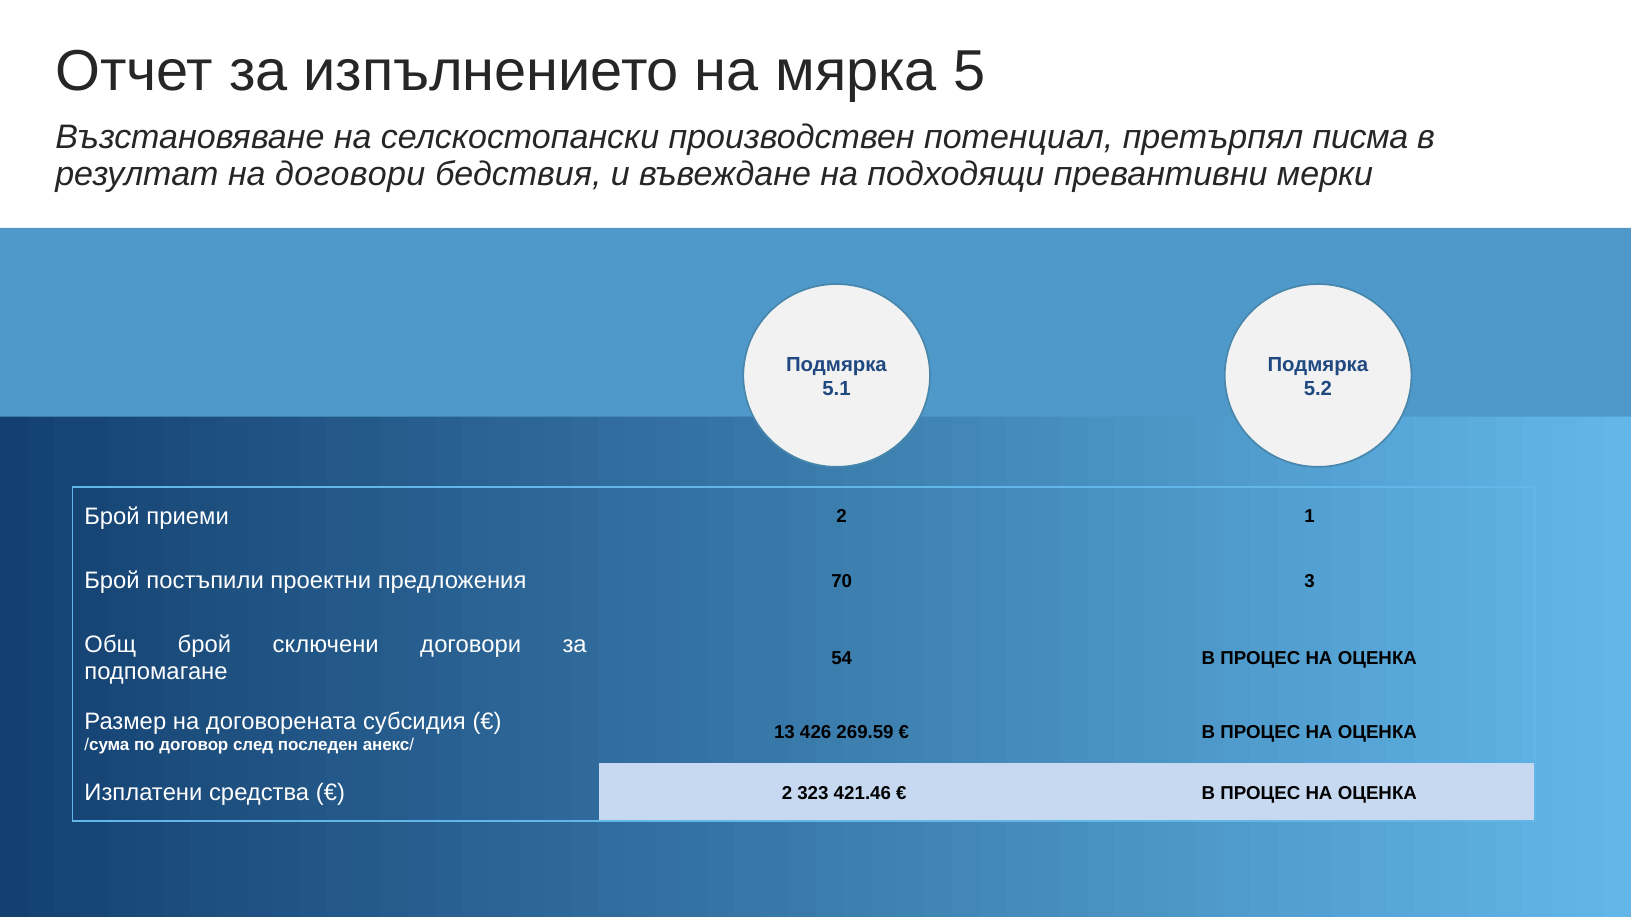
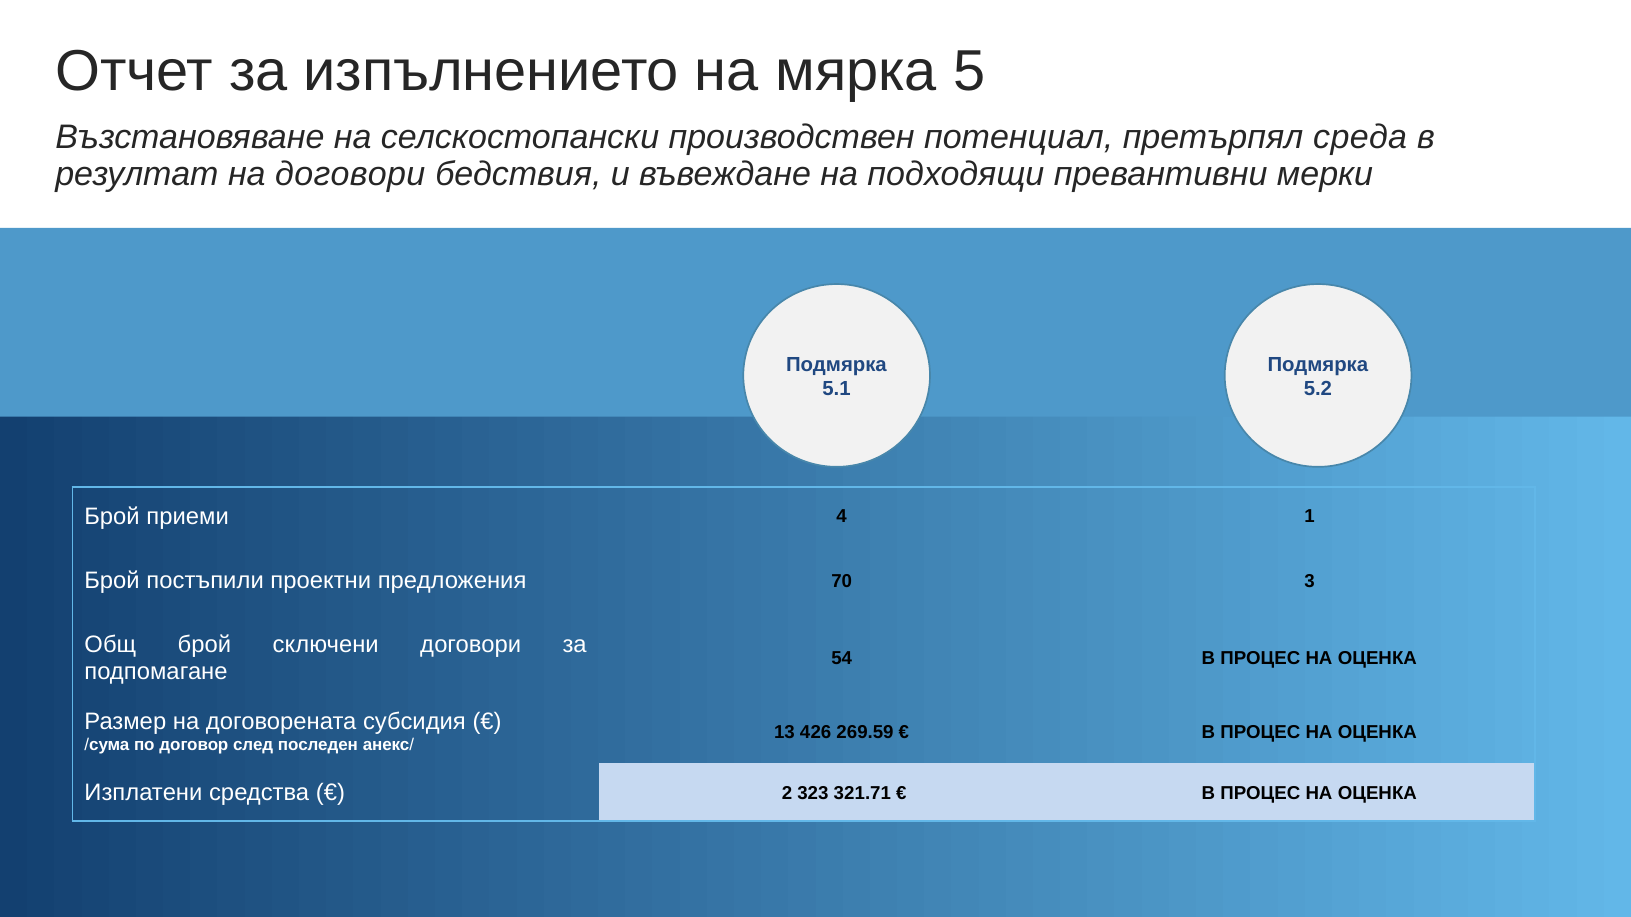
писма: писма -> среда
приеми 2: 2 -> 4
421.46: 421.46 -> 321.71
